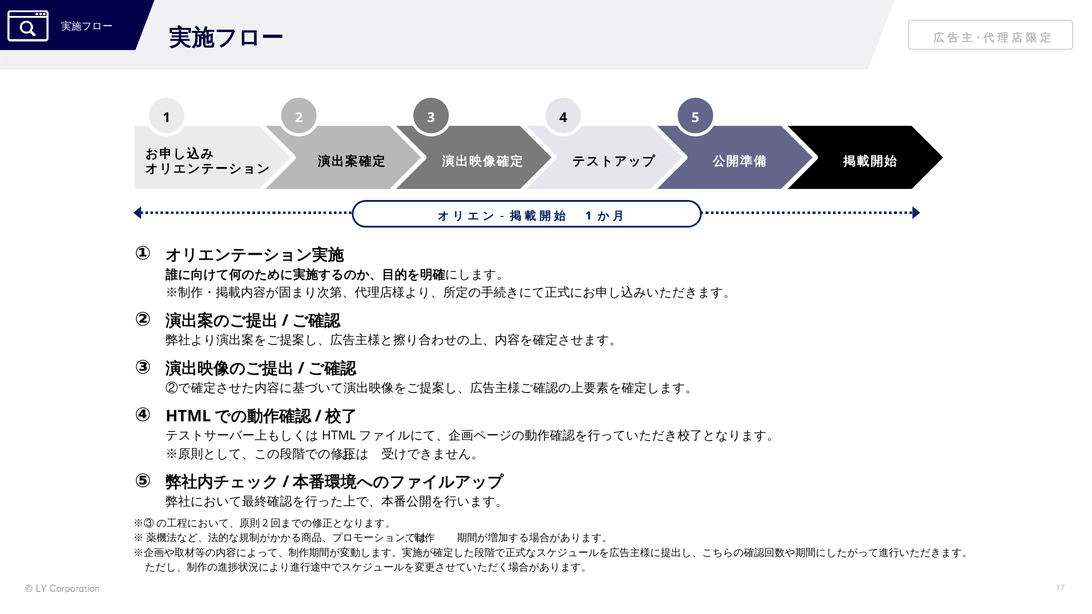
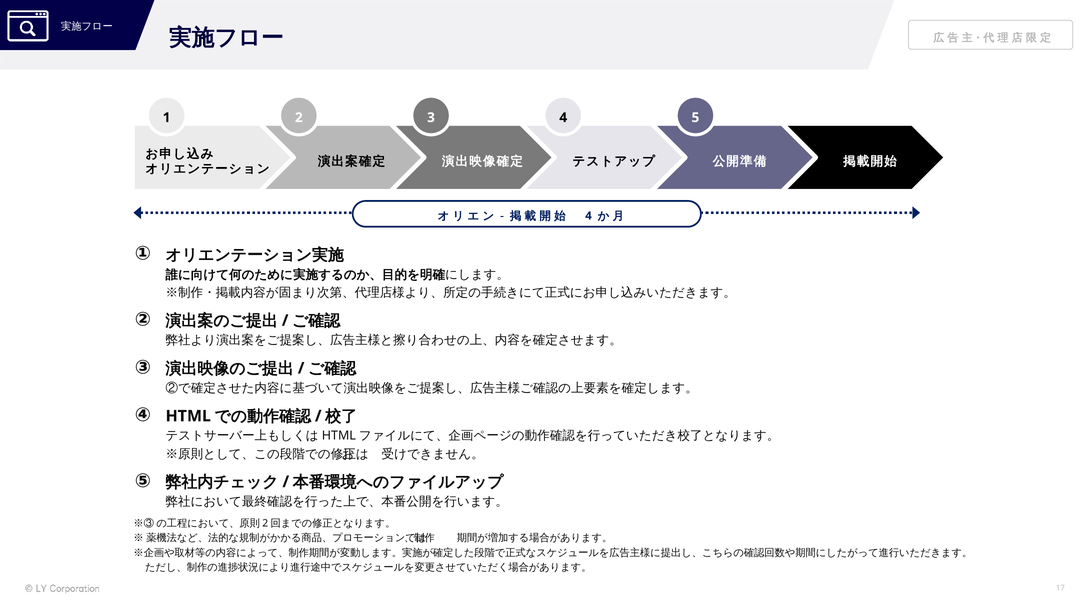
1 at (588, 216): 1 -> 4
